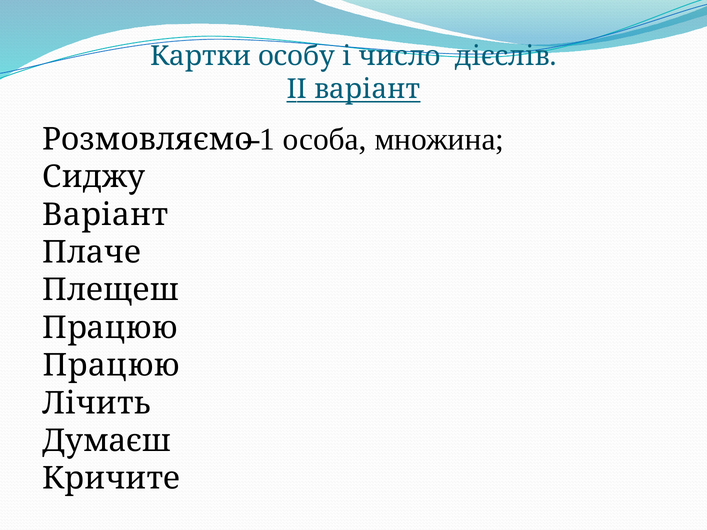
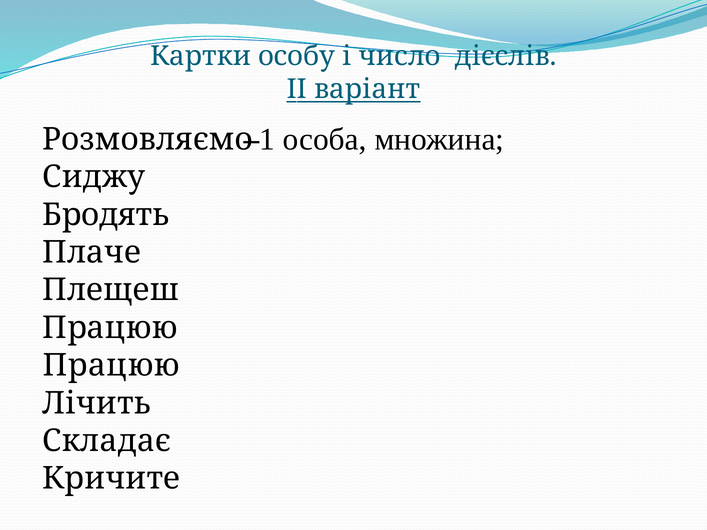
Варіант at (105, 215): Варіант -> Бродять
Думаєш: Думаєш -> Складає
